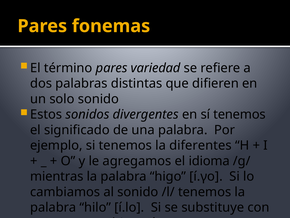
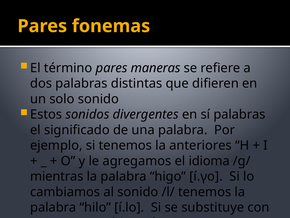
variedad: variedad -> maneras
sí tenemos: tenemos -> palabras
diferentes: diferentes -> anteriores
